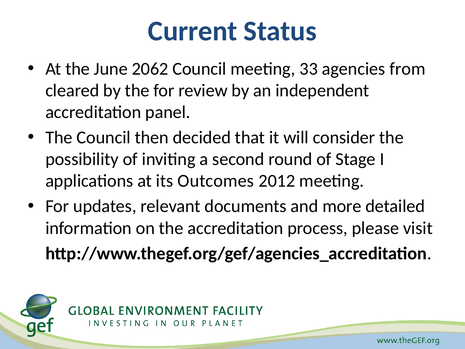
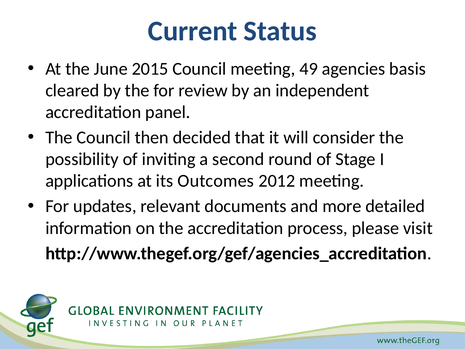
2062: 2062 -> 2015
33: 33 -> 49
from: from -> basis
